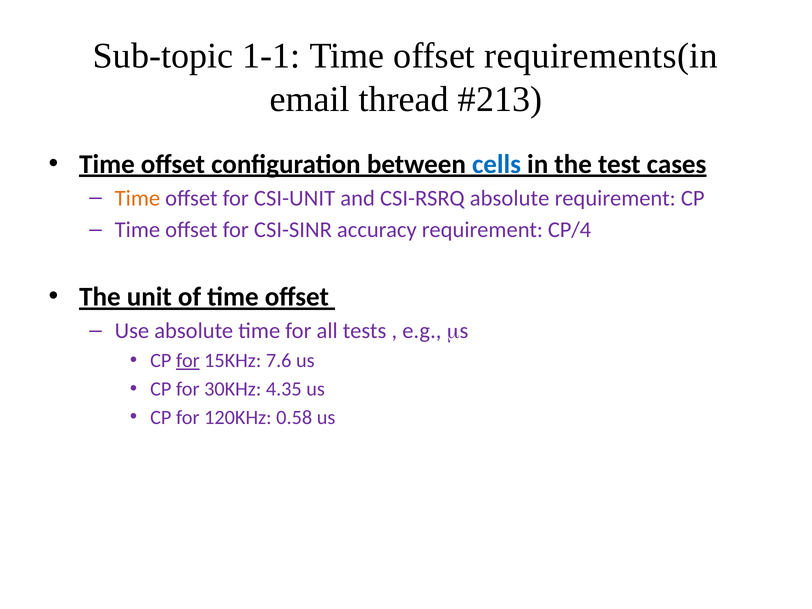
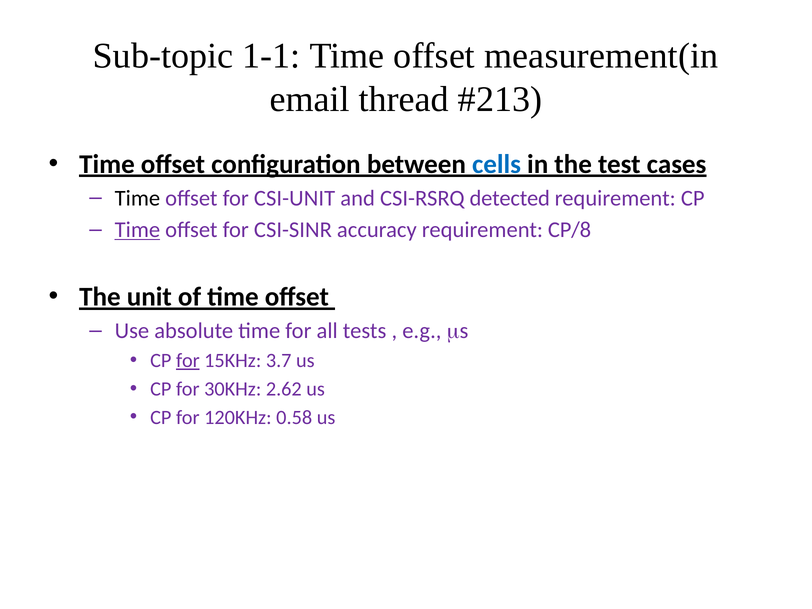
requirements(in: requirements(in -> measurement(in
Time at (137, 198) colour: orange -> black
CSI-RSRQ absolute: absolute -> detected
Time at (137, 230) underline: none -> present
CP/4: CP/4 -> CP/8
7.6: 7.6 -> 3.7
4.35: 4.35 -> 2.62
